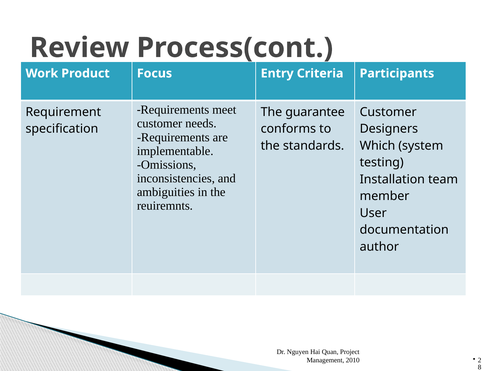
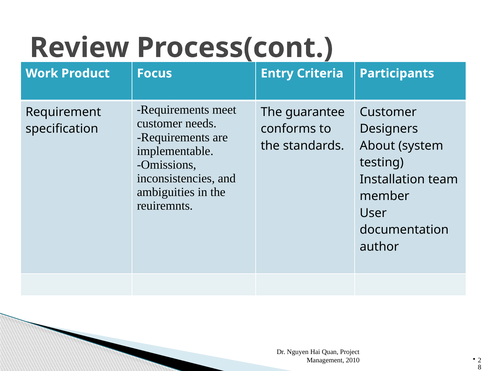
Which: Which -> About
